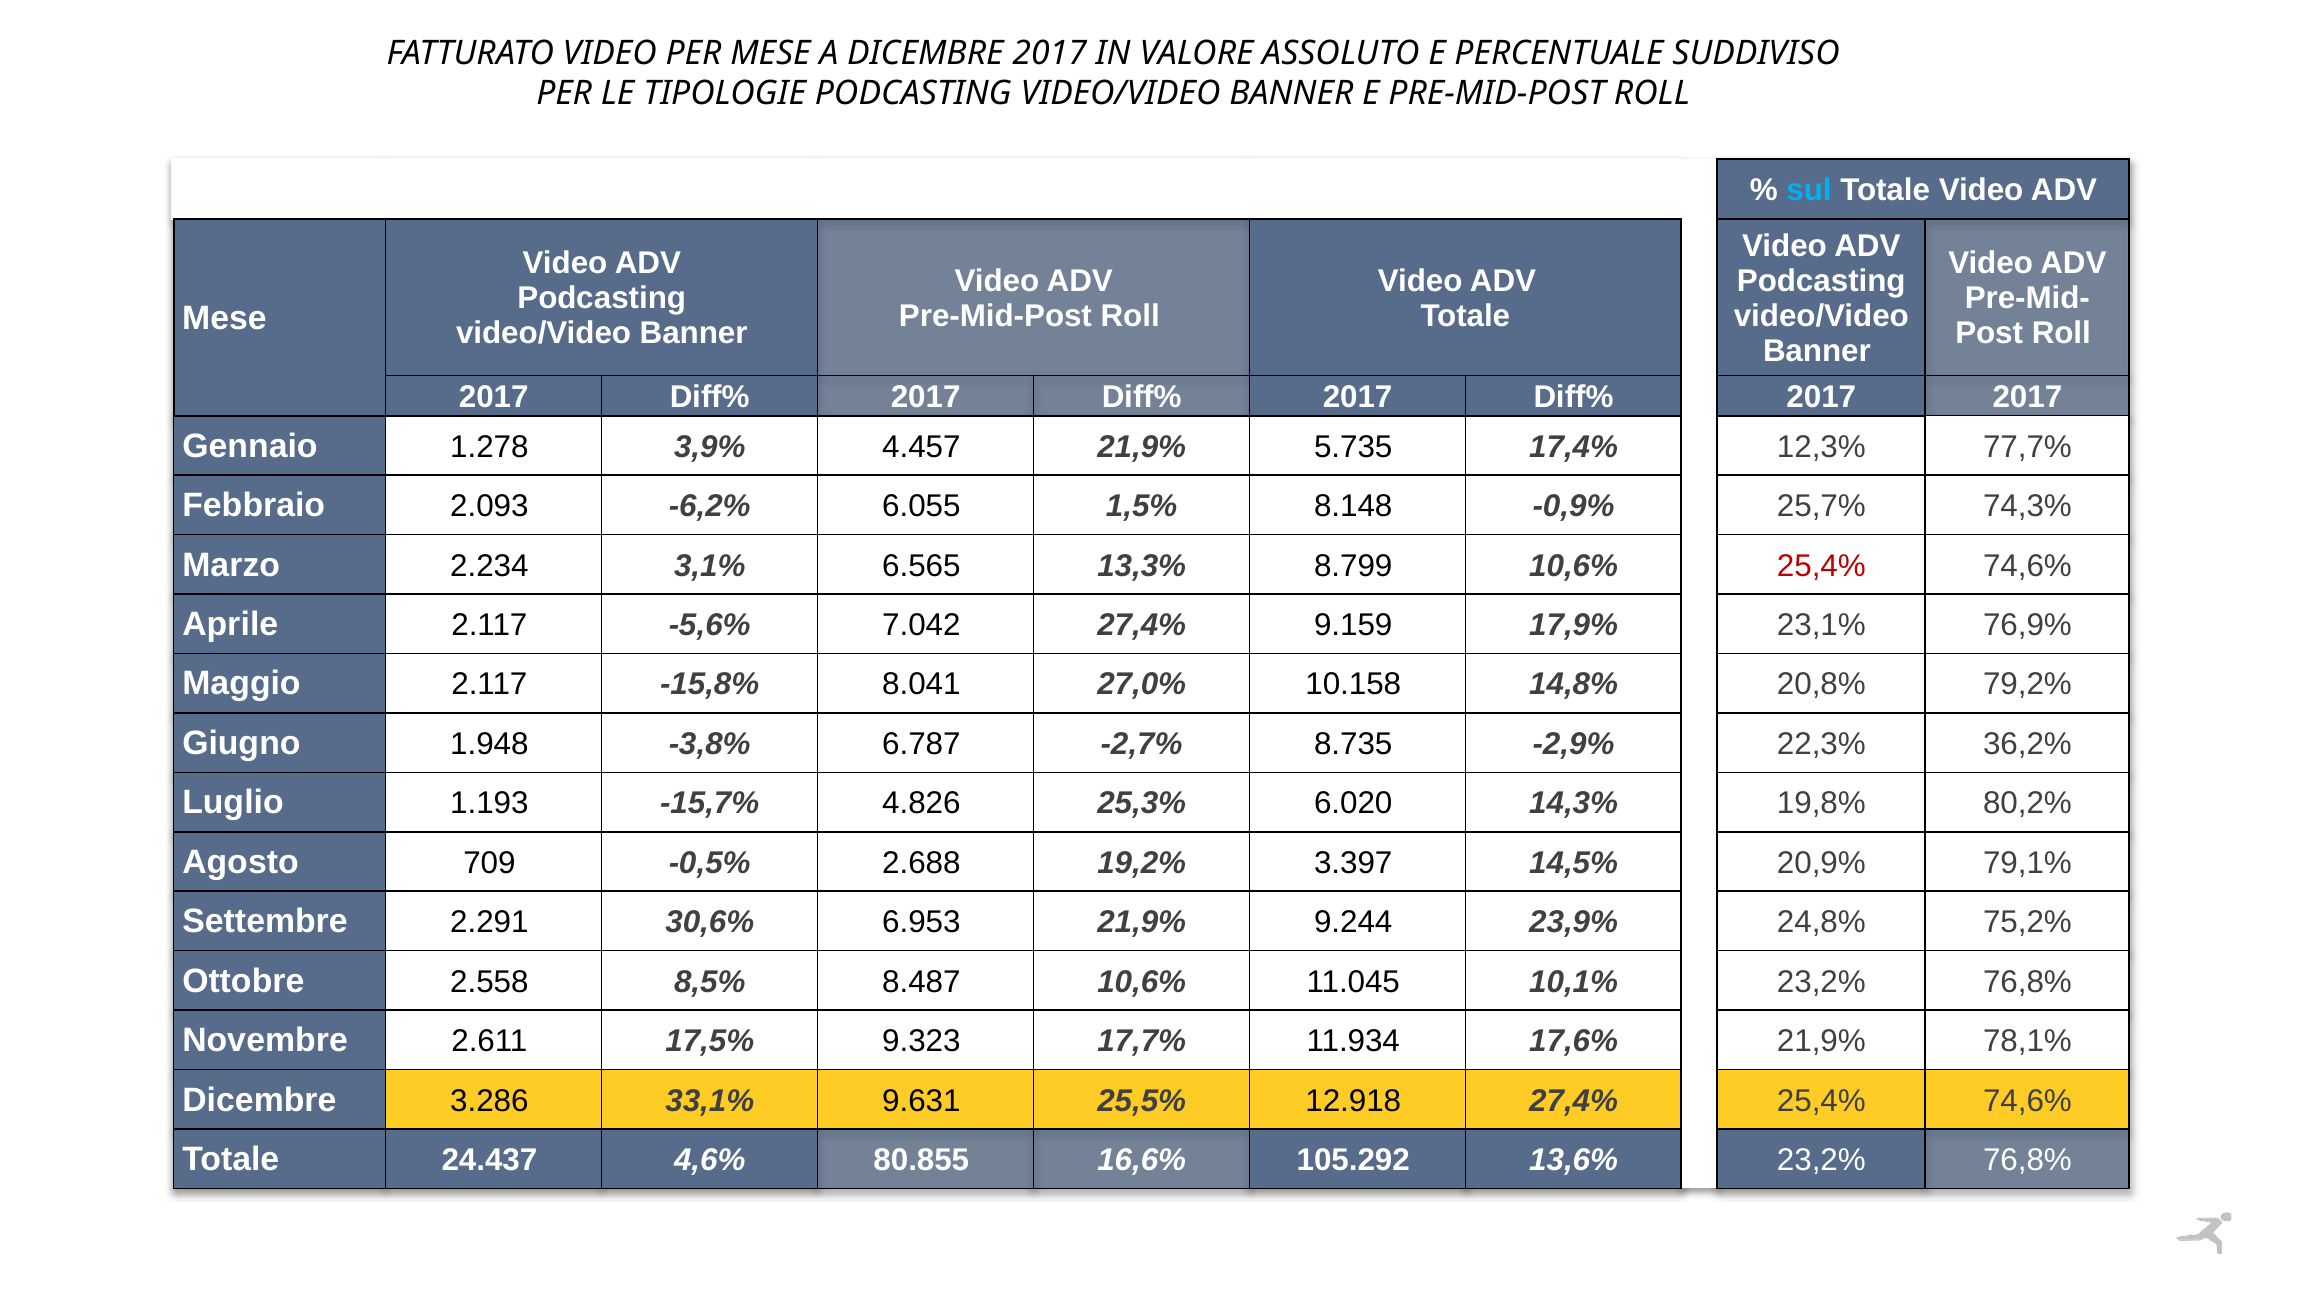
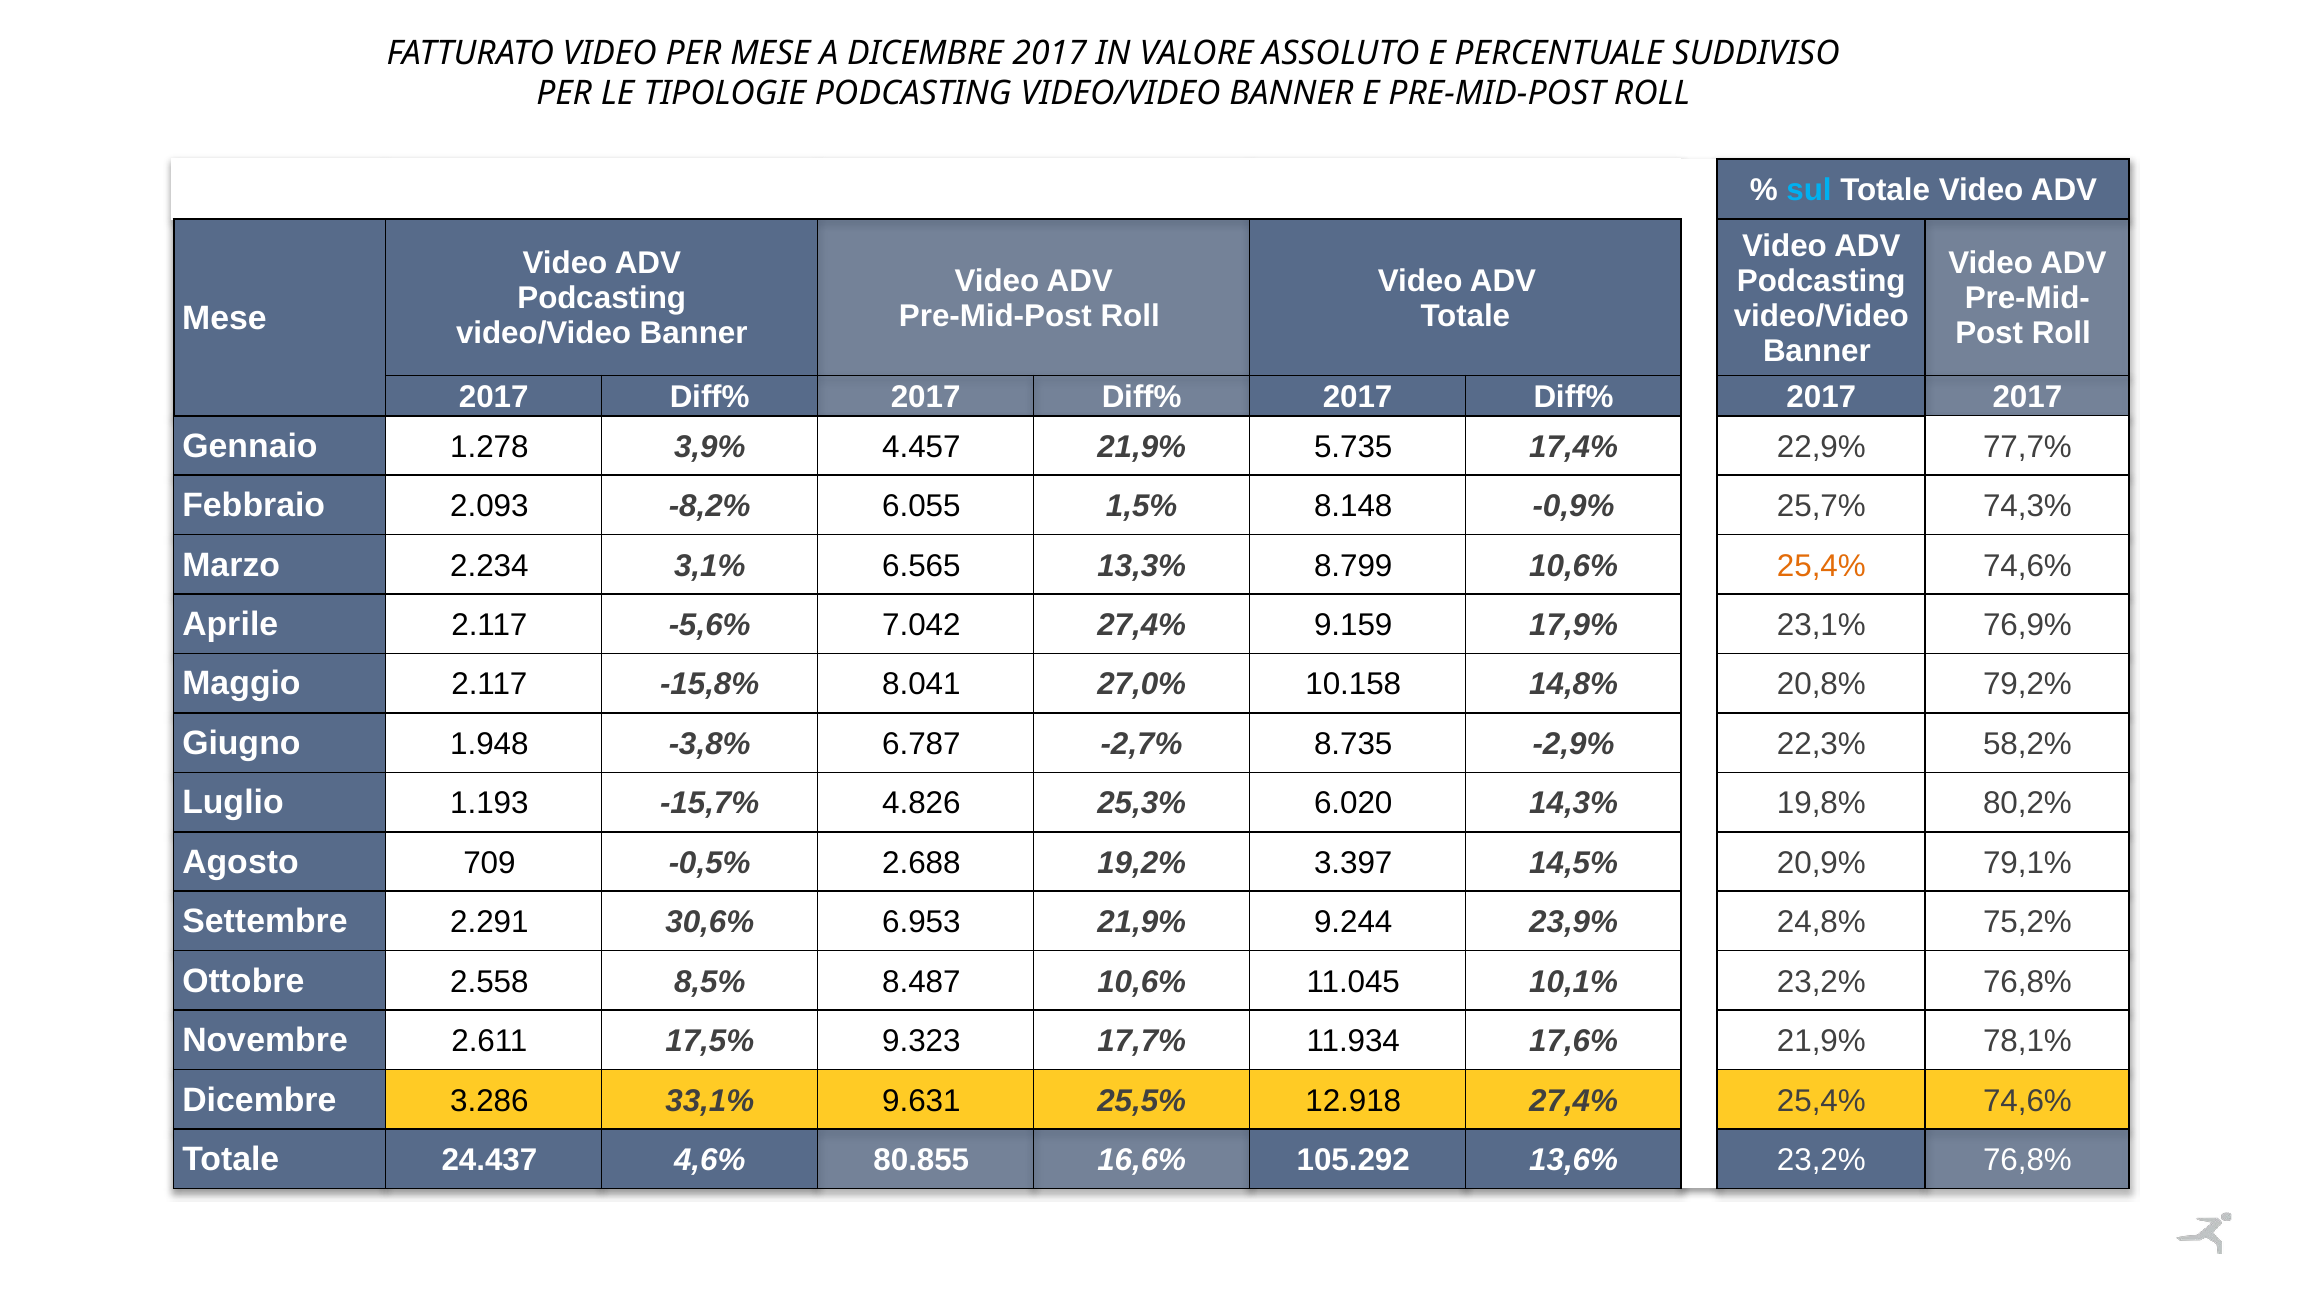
12,3%: 12,3% -> 22,9%
-6,2%: -6,2% -> -8,2%
25,4% at (1821, 566) colour: red -> orange
36,2%: 36,2% -> 58,2%
